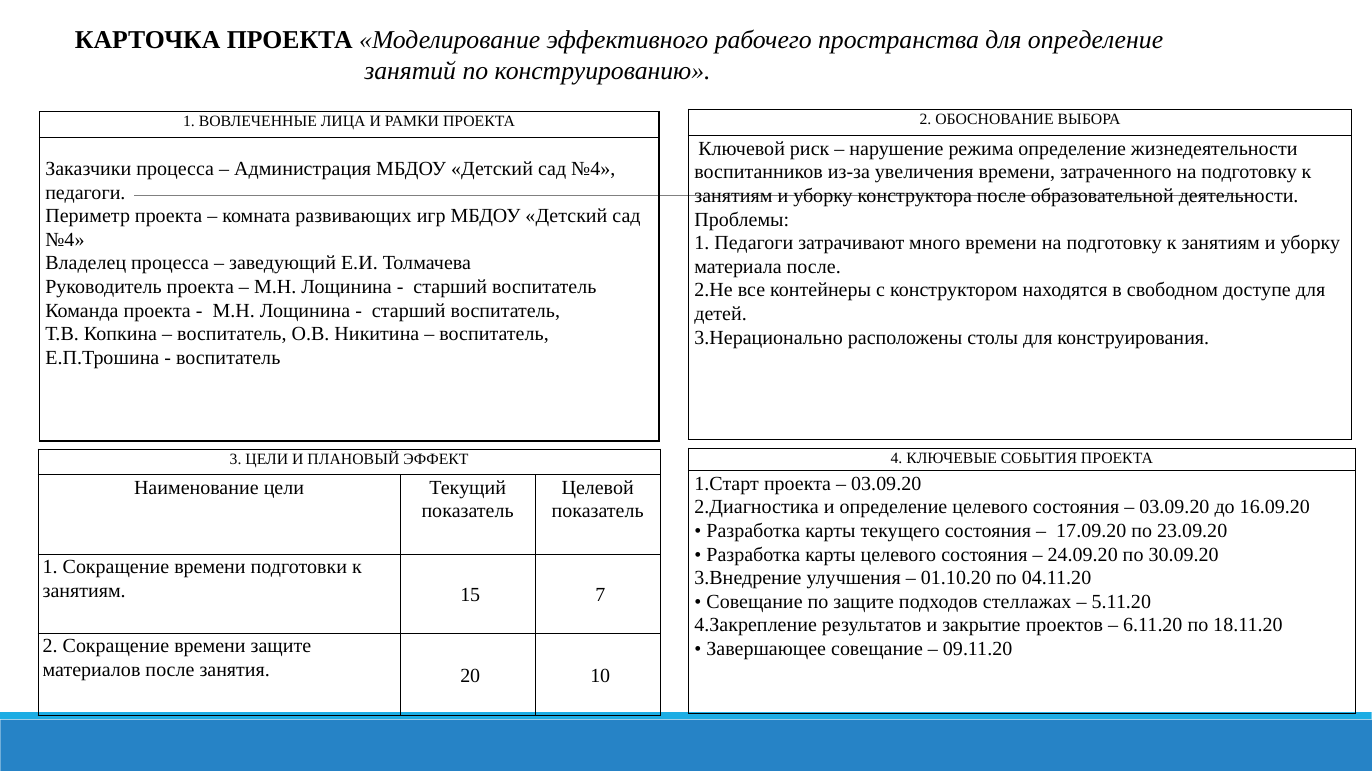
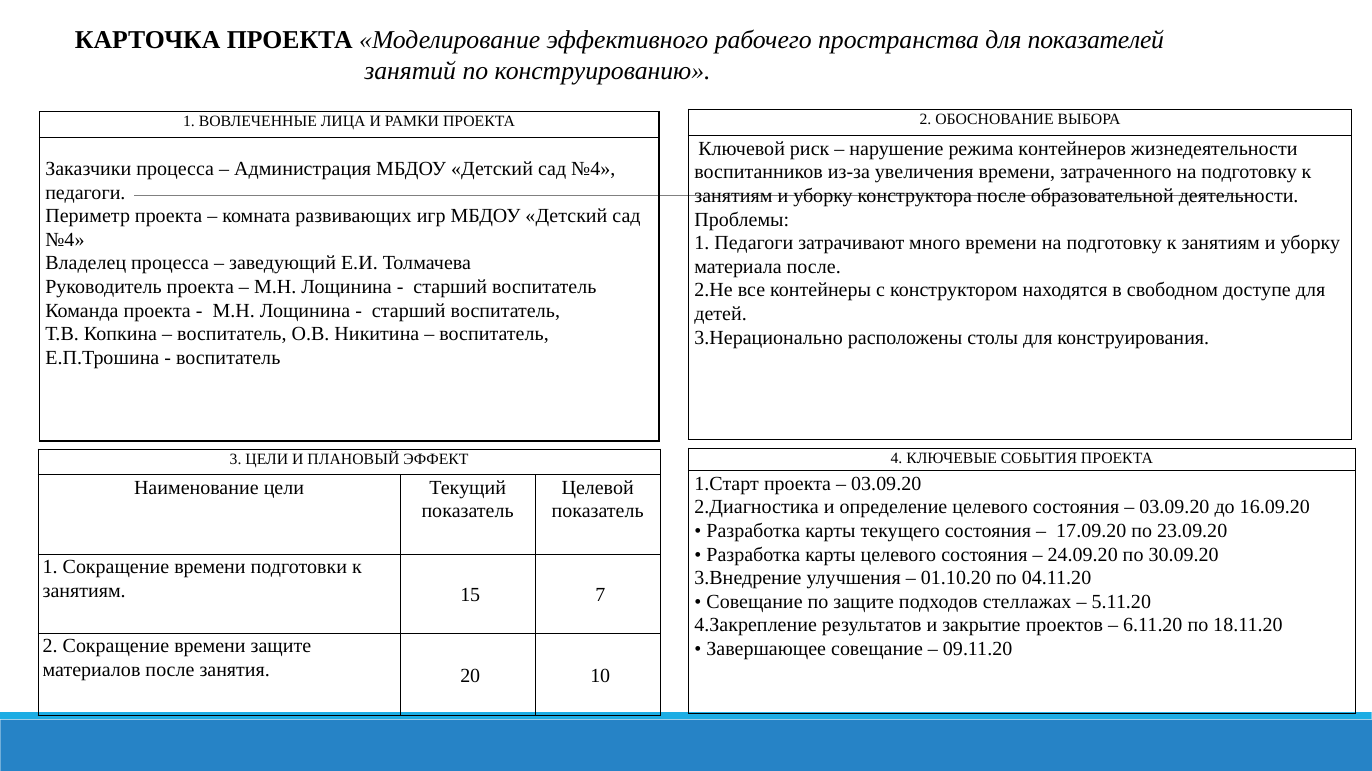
для определение: определение -> показателей
режима определение: определение -> контейнеров
